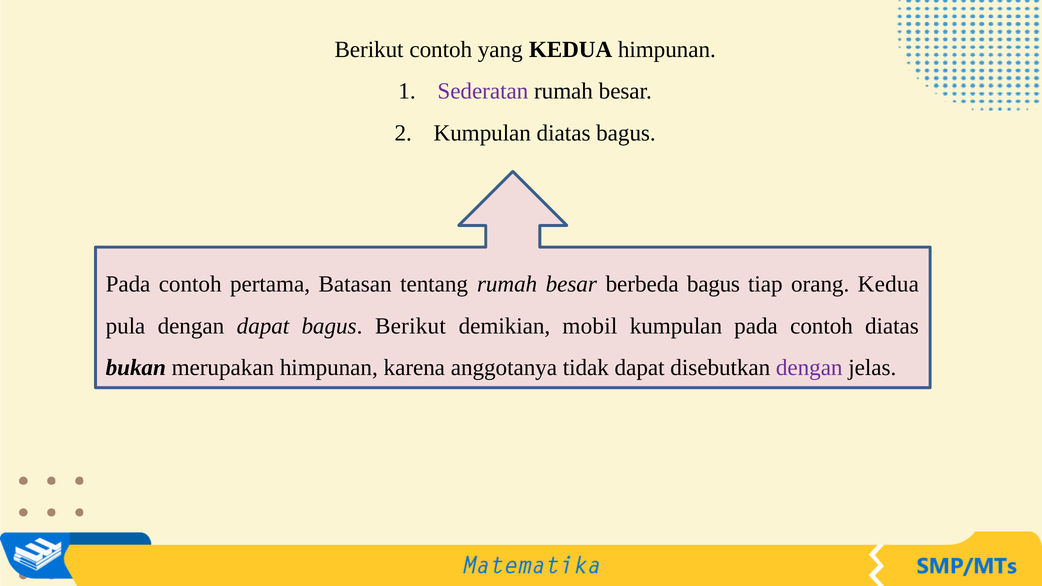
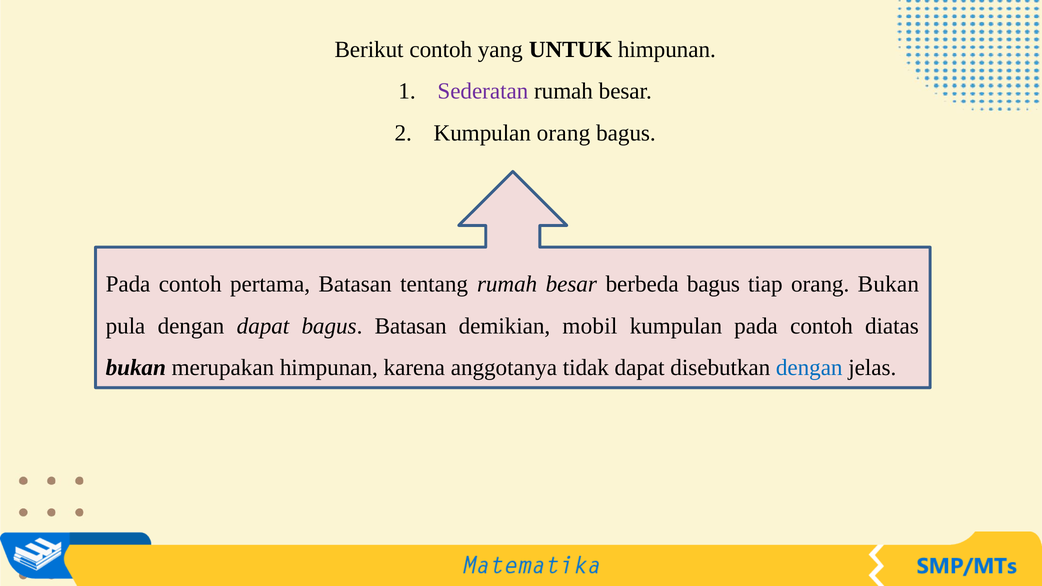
yang KEDUA: KEDUA -> UNTUK
Kumpulan diatas: diatas -> orang
orang Kedua: Kedua -> Bukan
bagus Berikut: Berikut -> Batasan
dengan at (809, 368) colour: purple -> blue
